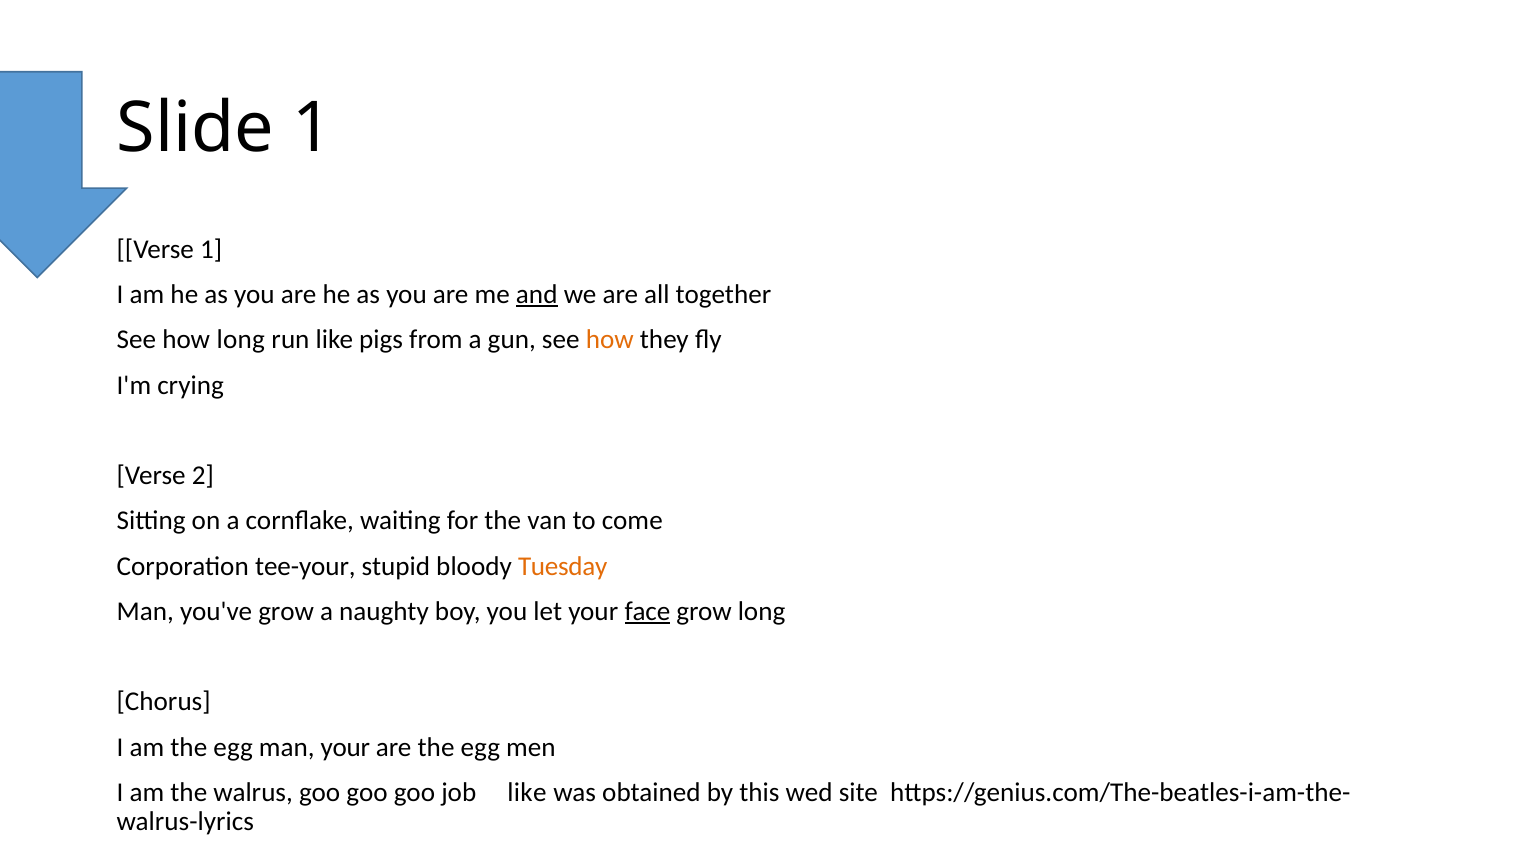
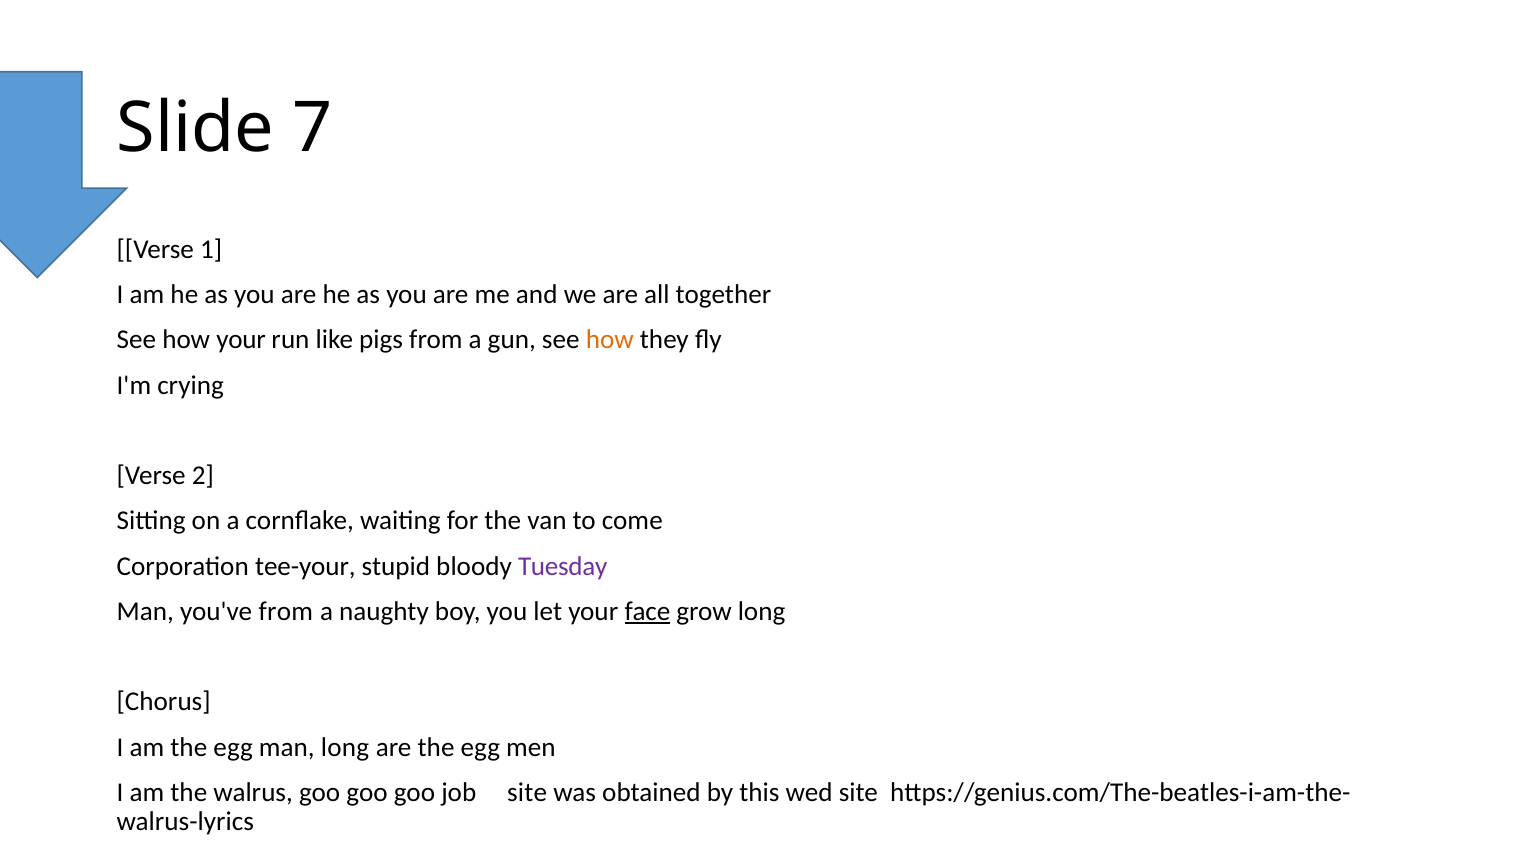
Slide 1: 1 -> 7
and underline: present -> none
how long: long -> your
Tuesday colour: orange -> purple
you've grow: grow -> from
man your: your -> long
job like: like -> site
